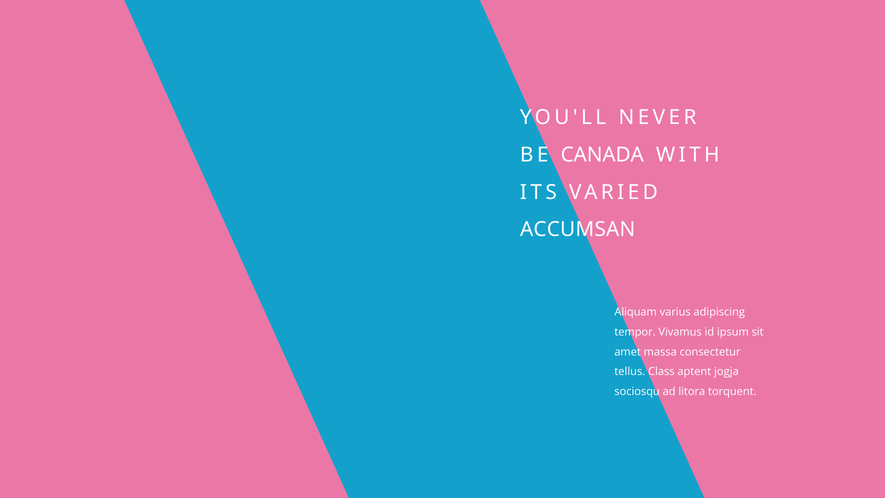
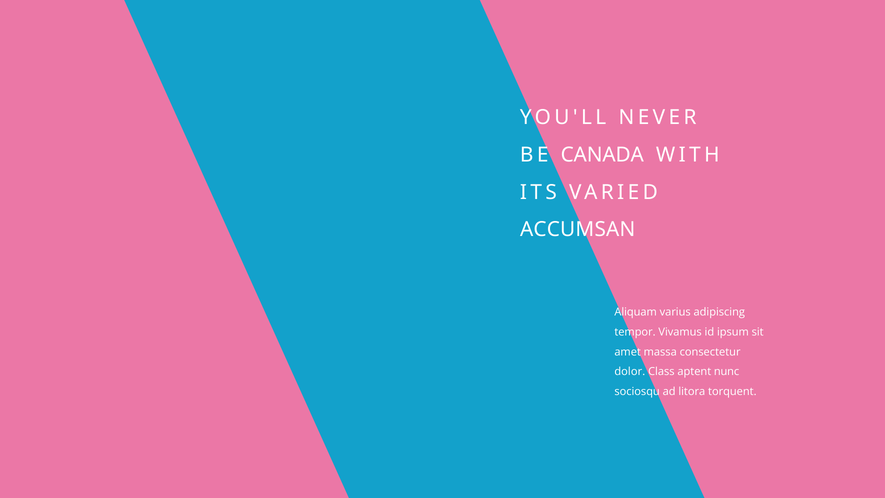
tellus: tellus -> dolor
jogja: jogja -> nunc
